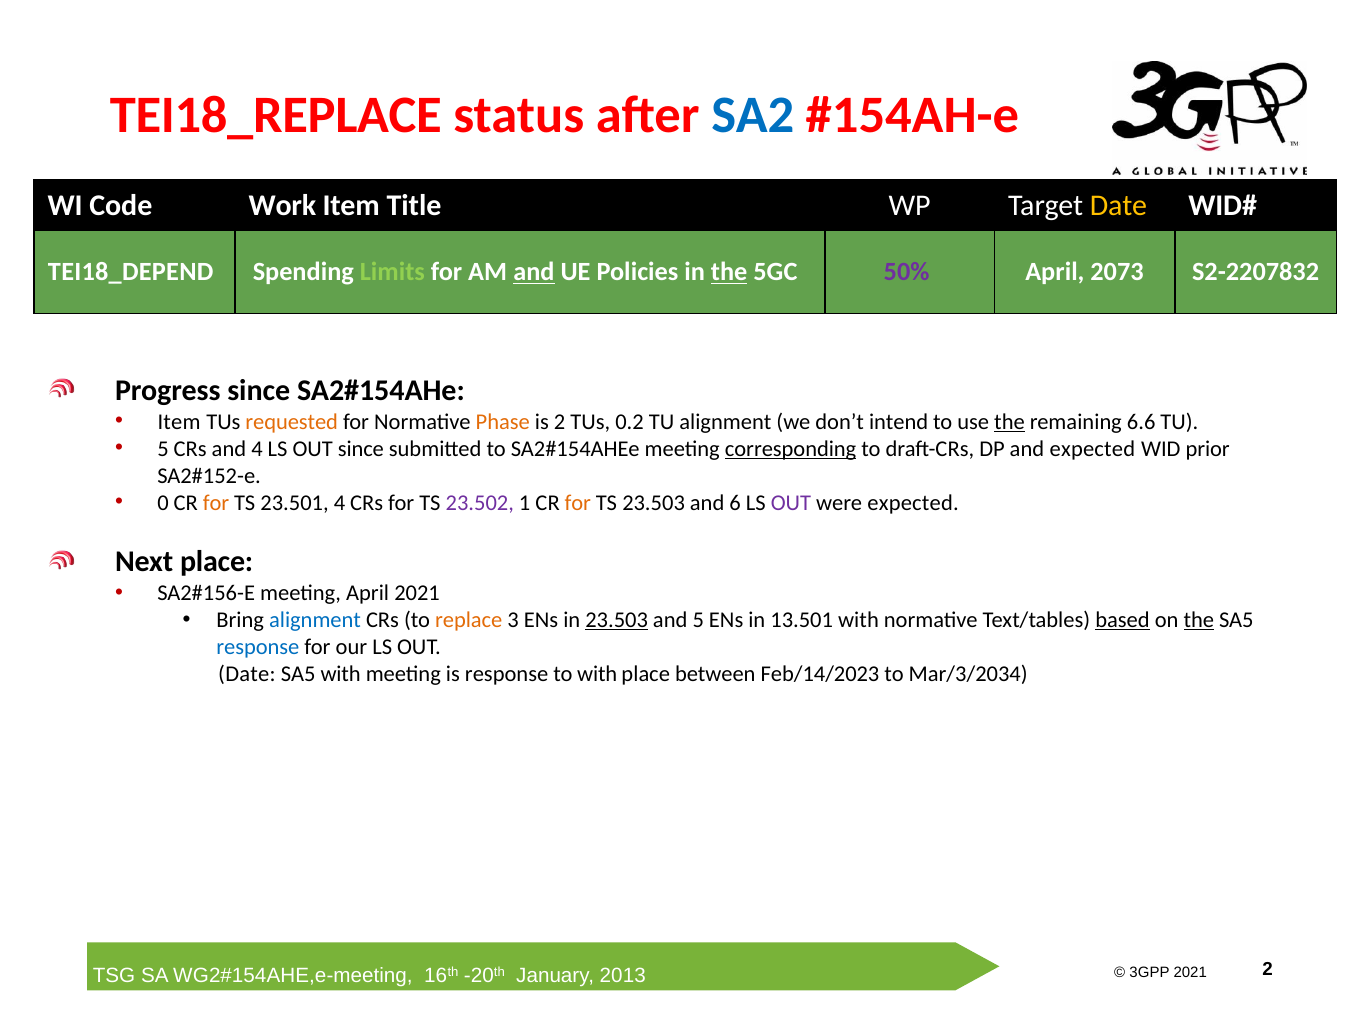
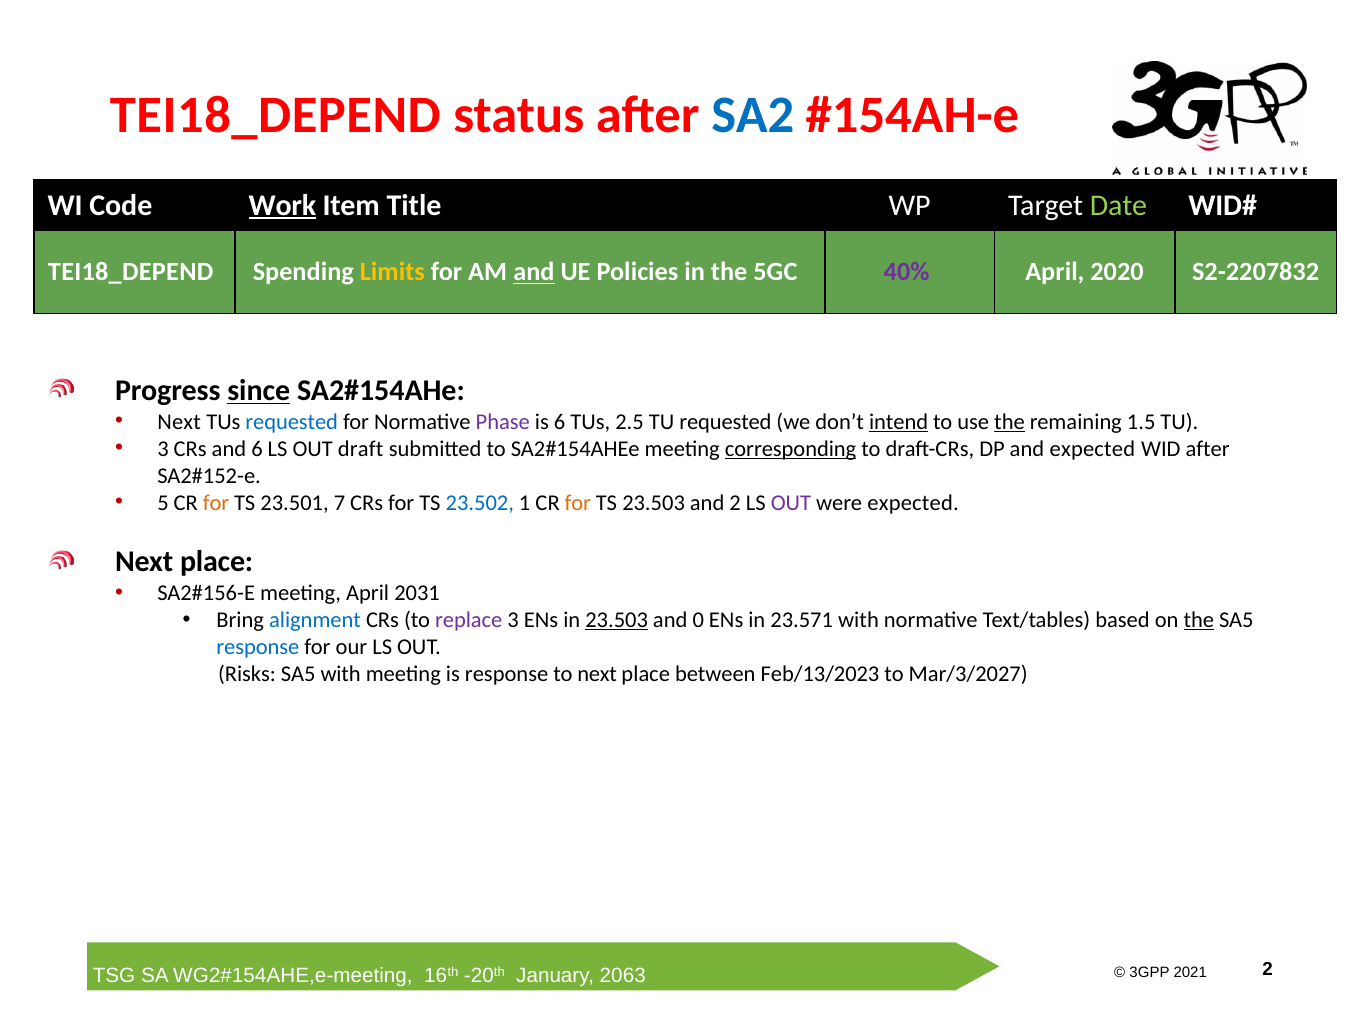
TEI18_REPLACE at (276, 115): TEI18_REPLACE -> TEI18_DEPEND
Work underline: none -> present
Date at (1119, 205) colour: yellow -> light green
Limits colour: light green -> yellow
the at (729, 272) underline: present -> none
50%: 50% -> 40%
2073: 2073 -> 2020
since at (259, 391) underline: none -> present
Item at (179, 422): Item -> Next
requested at (292, 422) colour: orange -> blue
Phase colour: orange -> purple
is 2: 2 -> 6
0.2: 0.2 -> 2.5
TU alignment: alignment -> requested
intend underline: none -> present
6.6: 6.6 -> 1.5
5 at (163, 449): 5 -> 3
and 4: 4 -> 6
OUT since: since -> draft
WID prior: prior -> after
0: 0 -> 5
23.501 4: 4 -> 7
23.502 colour: purple -> blue
6 at (735, 503): 6 -> 2
April 2021: 2021 -> 2031
replace colour: orange -> purple
and 5: 5 -> 0
13.501: 13.501 -> 23.571
based underline: present -> none
Date at (247, 674): Date -> Risks
to with: with -> next
Feb/14/2023: Feb/14/2023 -> Feb/13/2023
Mar/3/2034: Mar/3/2034 -> Mar/3/2027
2013: 2013 -> 2063
